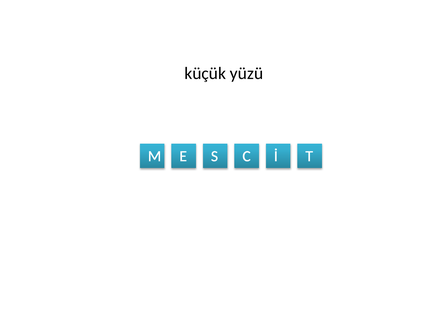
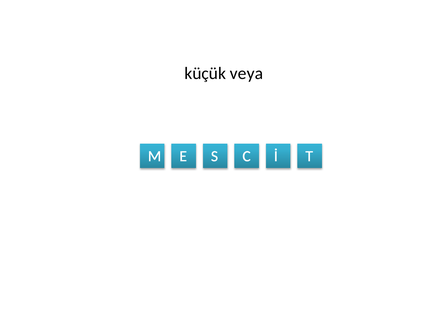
yüzü: yüzü -> veya
